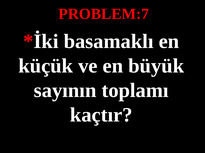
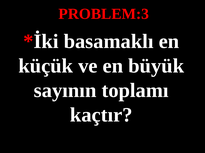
PROBLEM:7: PROBLEM:7 -> PROBLEM:3
